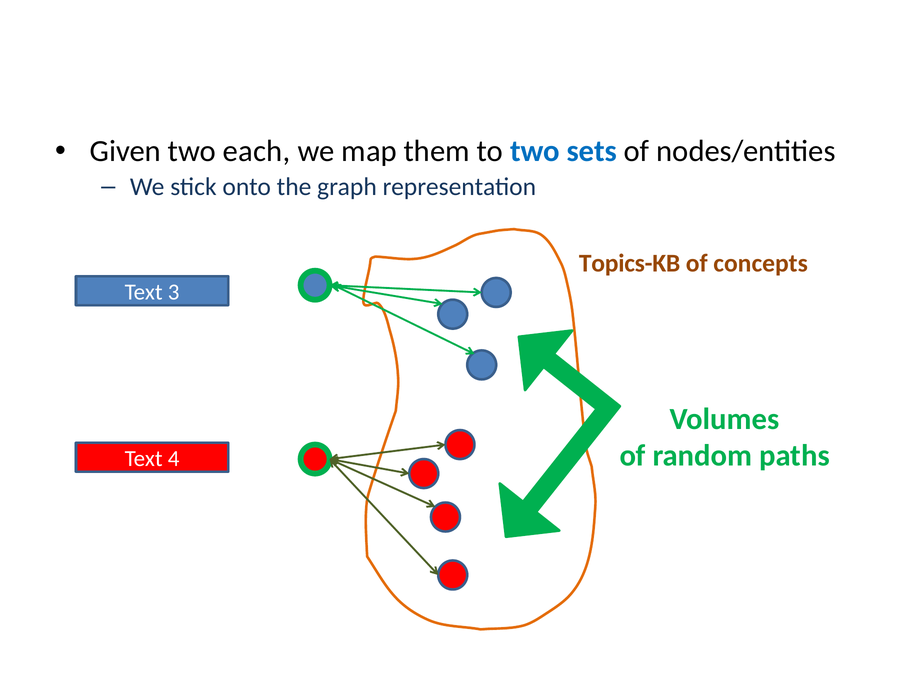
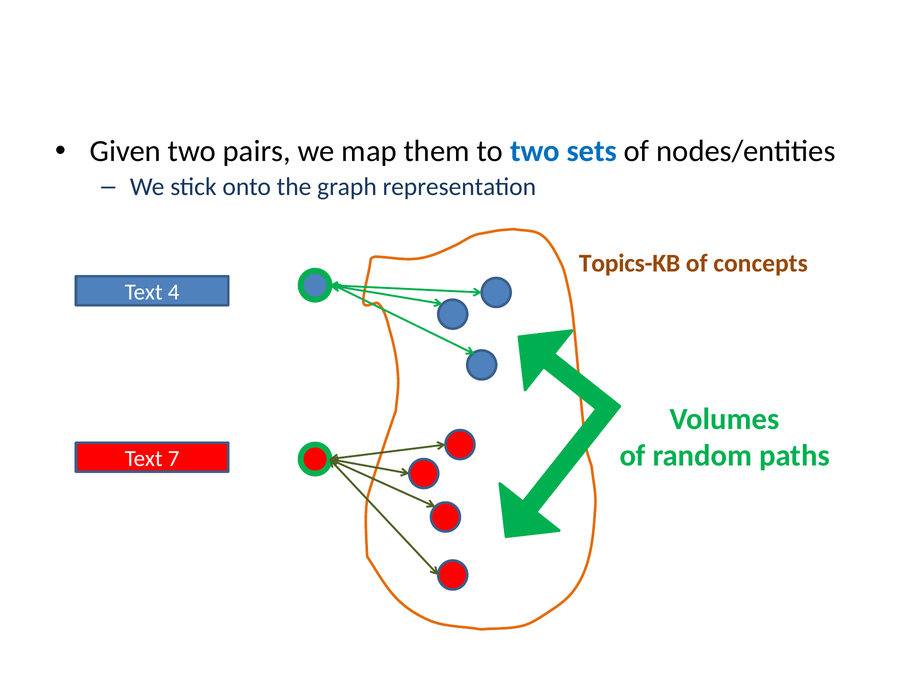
each: each -> pairs
3: 3 -> 4
4: 4 -> 7
